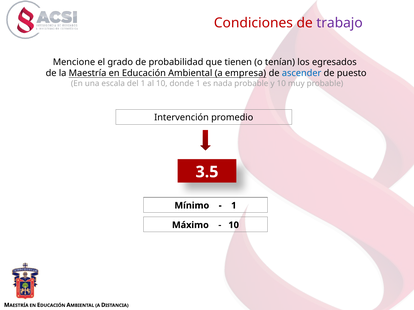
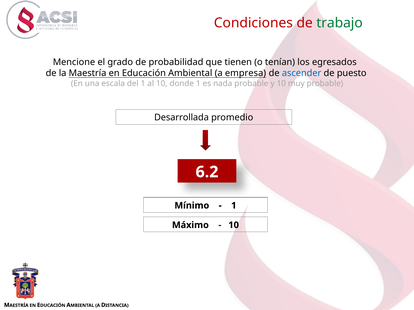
trabajo colour: purple -> green
Intervención: Intervención -> Desarrollada
3.5: 3.5 -> 6.2
